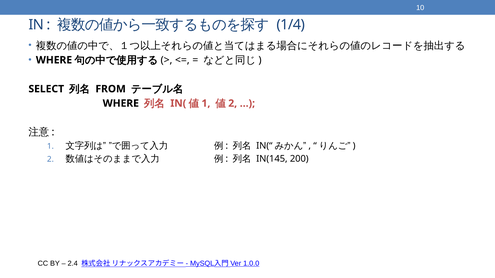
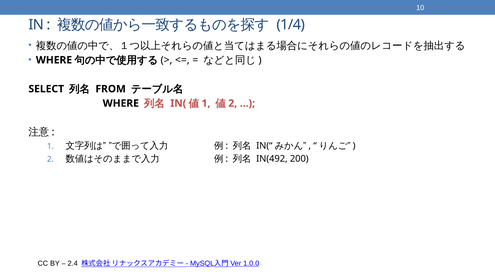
IN(145: IN(145 -> IN(492
